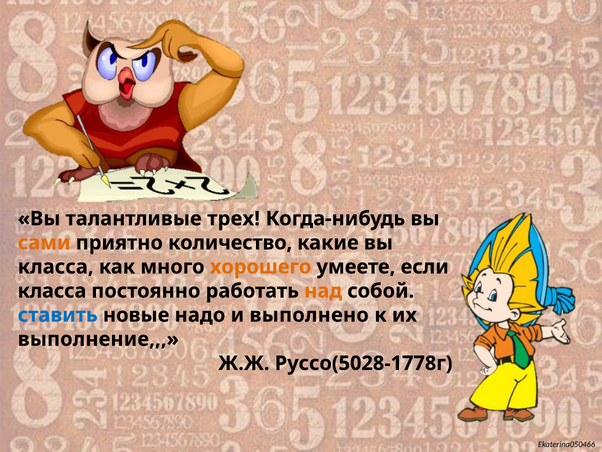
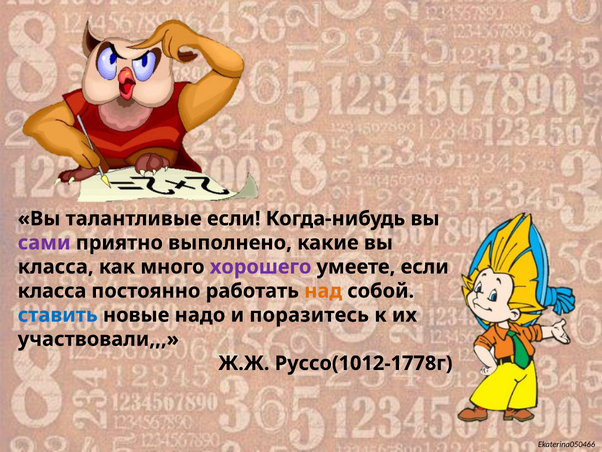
талантливые трех: трех -> если
сами colour: orange -> purple
количество: количество -> выполнено
хорошего colour: orange -> purple
выполнено: выполнено -> поразитесь
выполнение: выполнение -> участвовали
Руссо(5028-1778г: Руссо(5028-1778г -> Руссо(1012-1778г
